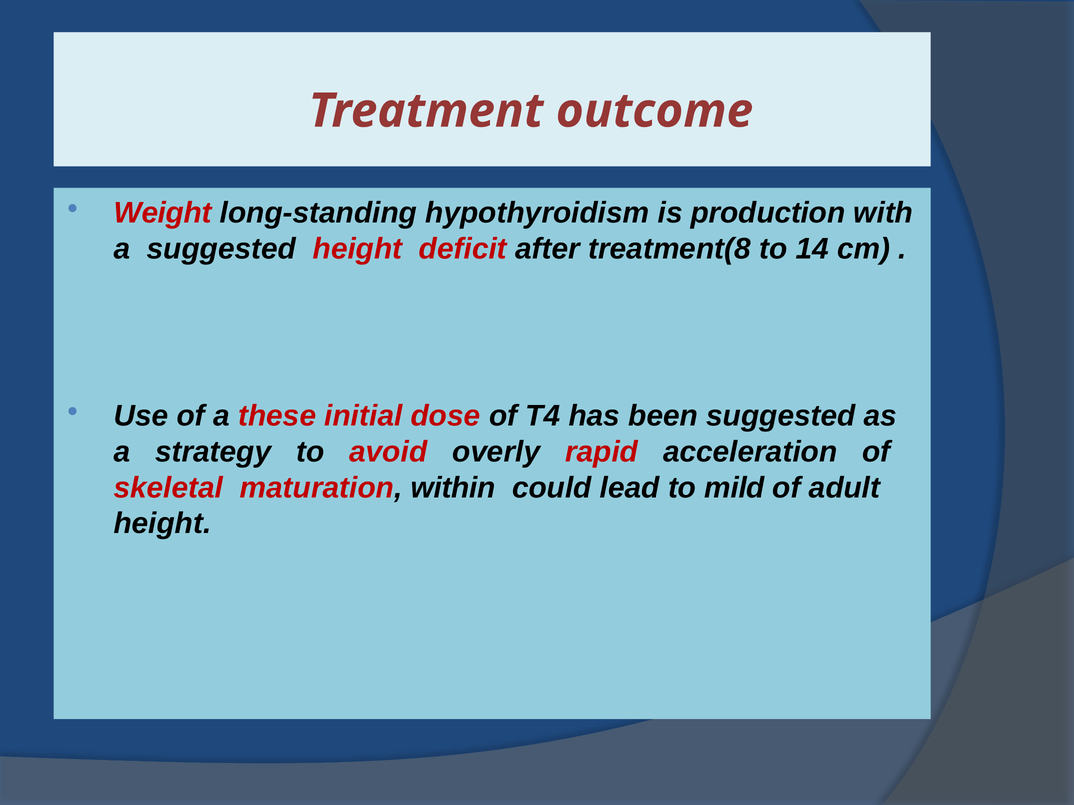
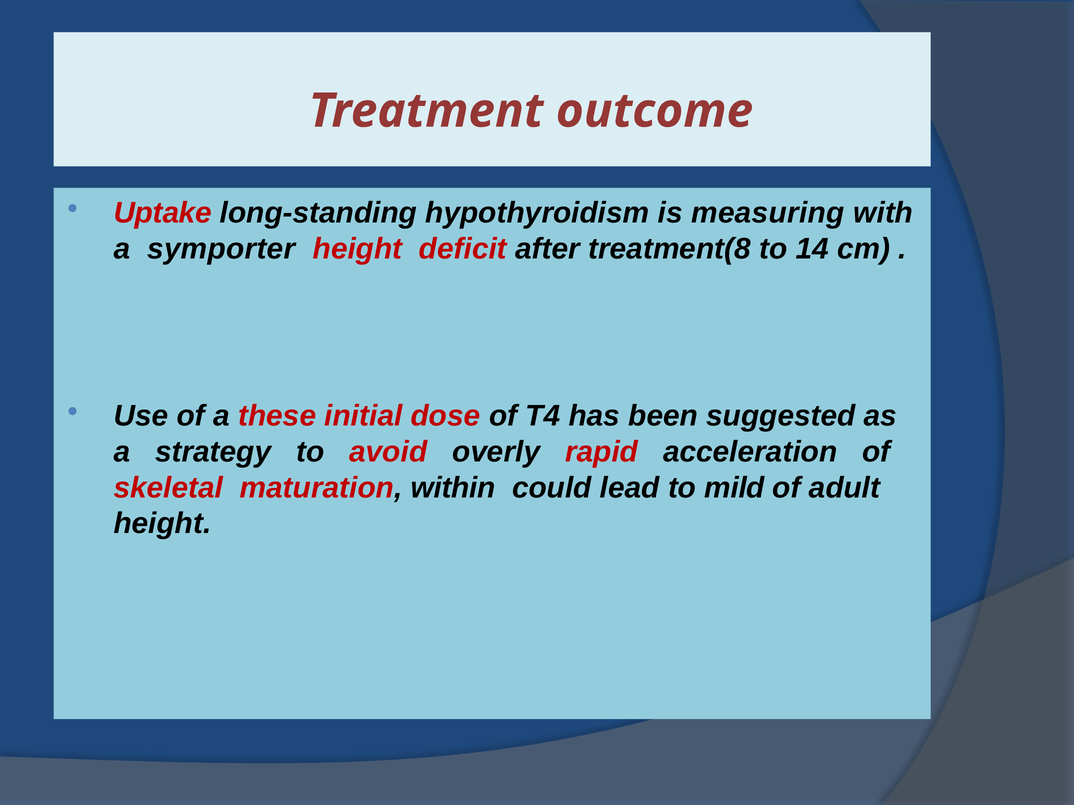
Weight: Weight -> Uptake
production: production -> measuring
a suggested: suggested -> symporter
